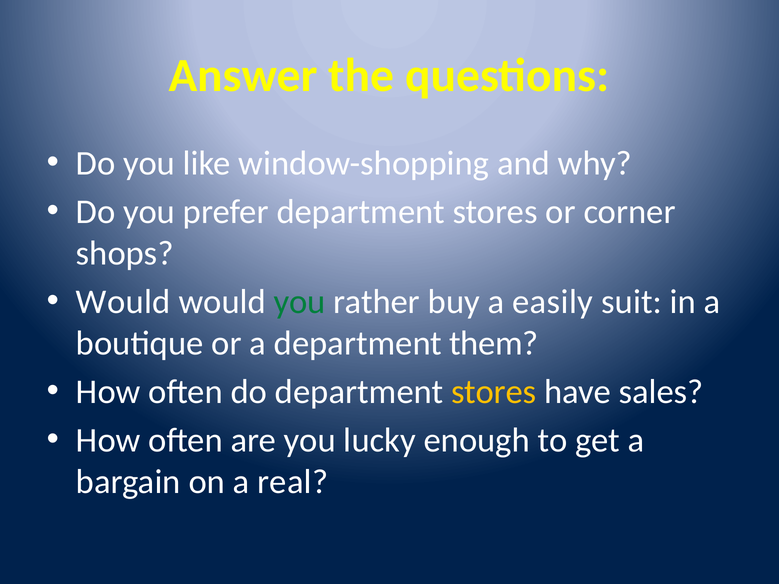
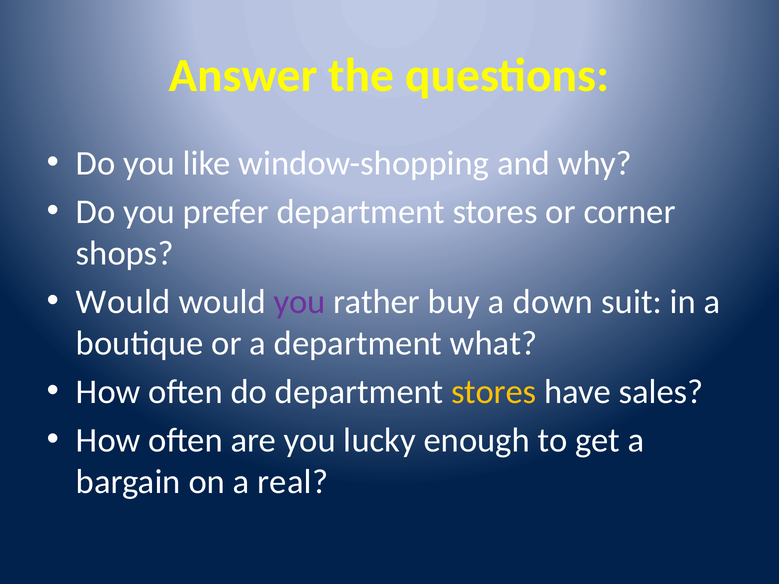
you at (300, 302) colour: green -> purple
easily: easily -> down
them: them -> what
